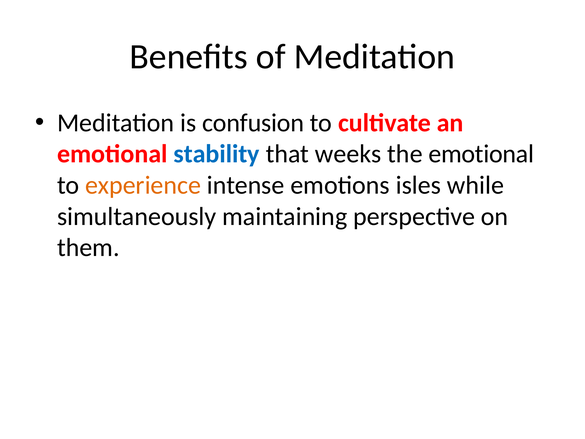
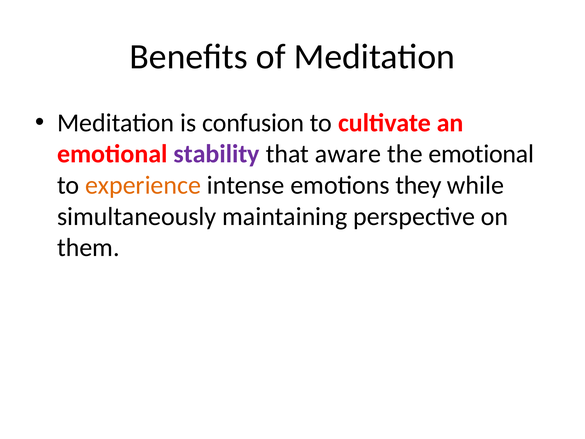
stability colour: blue -> purple
weeks: weeks -> aware
isles: isles -> they
